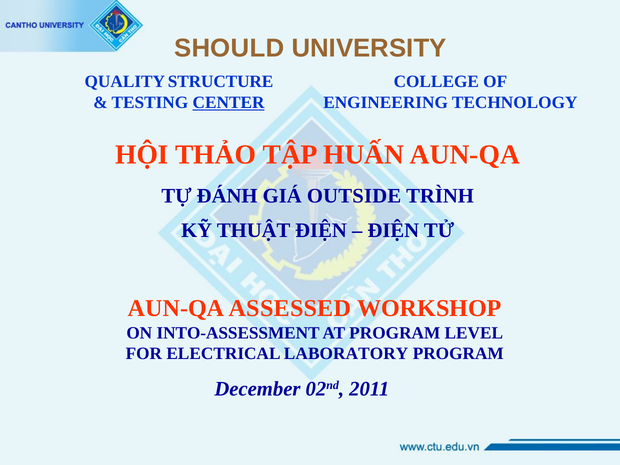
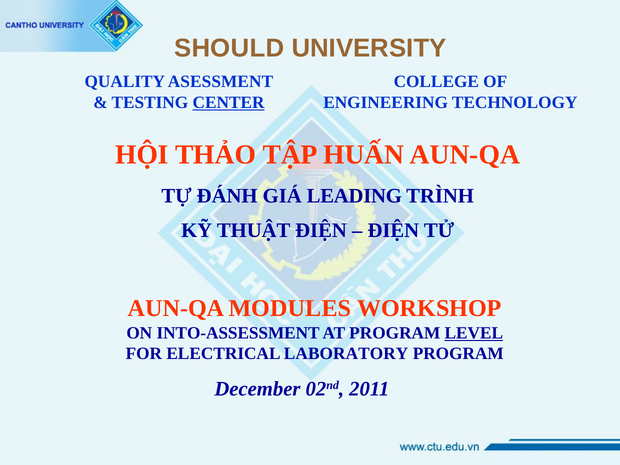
STRUCTURE: STRUCTURE -> ASESSMENT
OUTSIDE: OUTSIDE -> LEADING
ASSESSED: ASSESSED -> MODULES
LEVEL underline: none -> present
